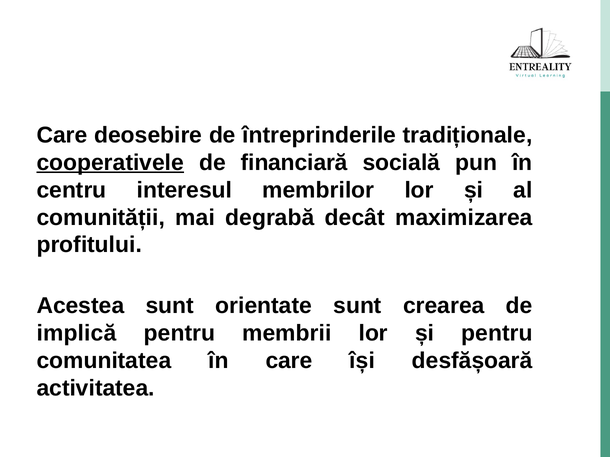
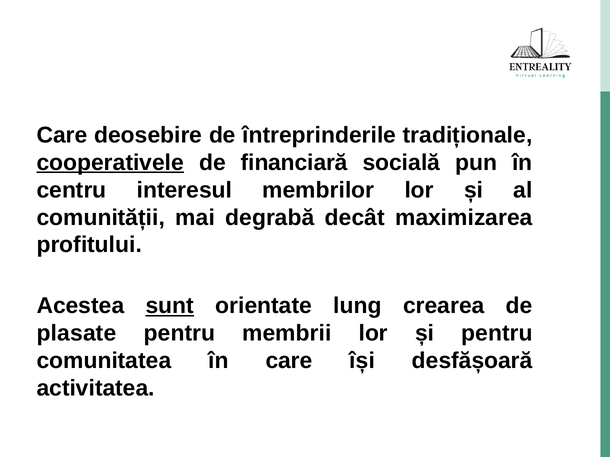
sunt at (170, 306) underline: none -> present
orientate sunt: sunt -> lung
implică: implică -> plasate
